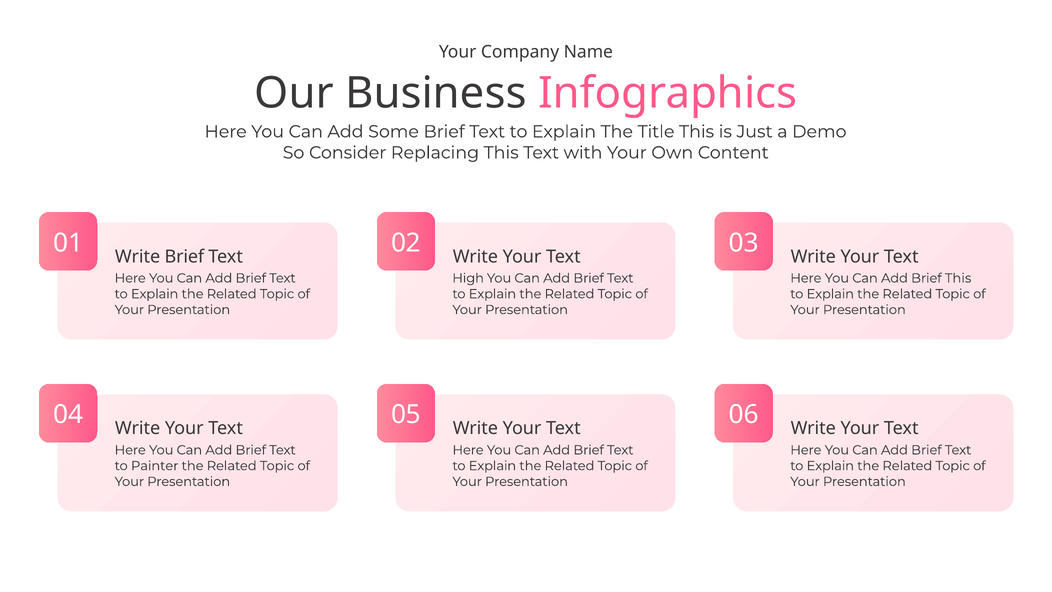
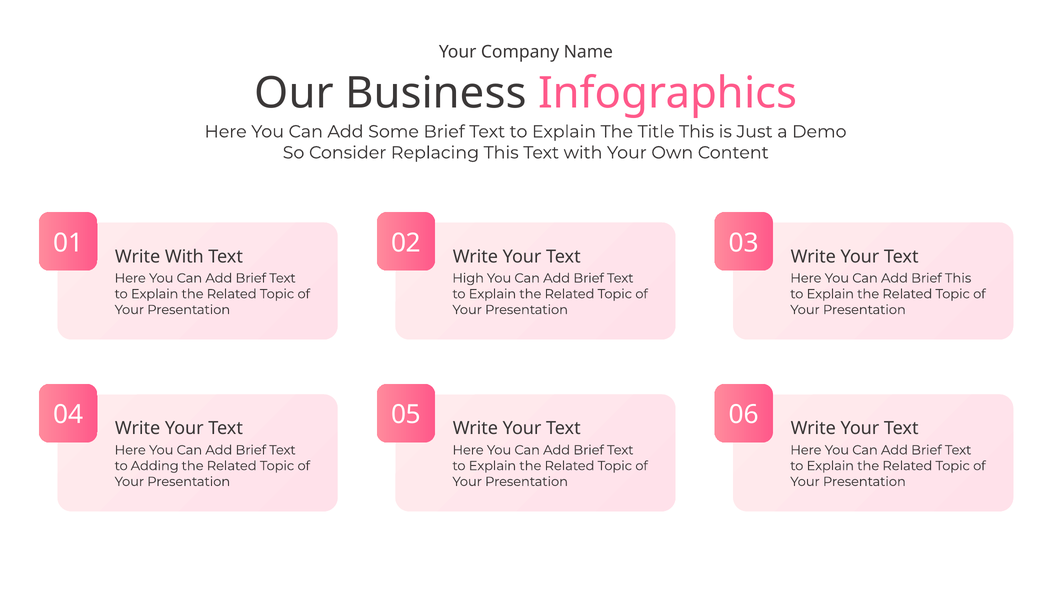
Write Brief: Brief -> With
Painter: Painter -> Adding
